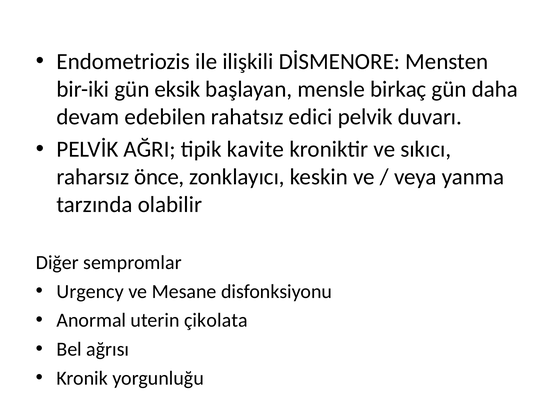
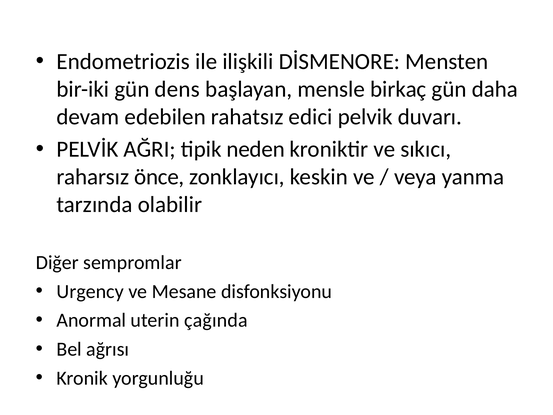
eksik: eksik -> dens
kavite: kavite -> neden
çikolata: çikolata -> çağında
